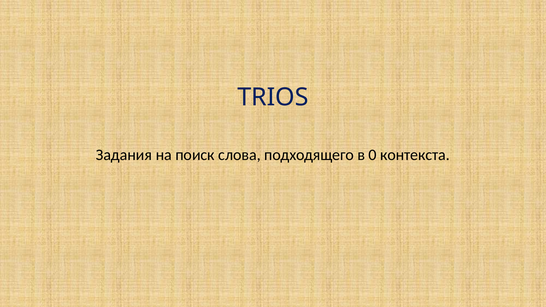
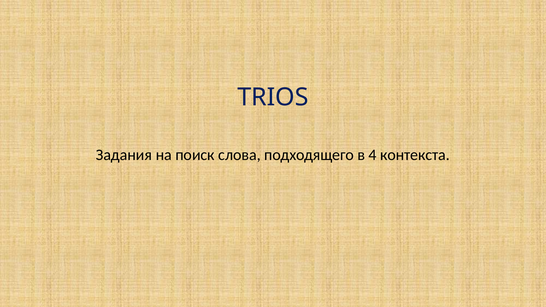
0: 0 -> 4
